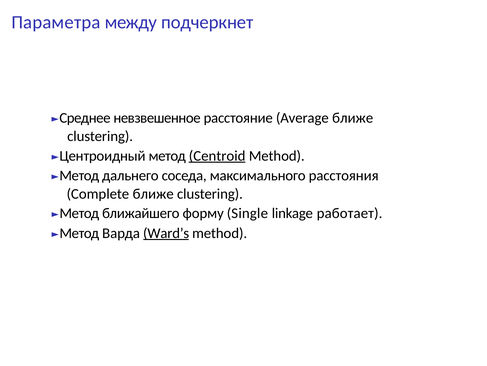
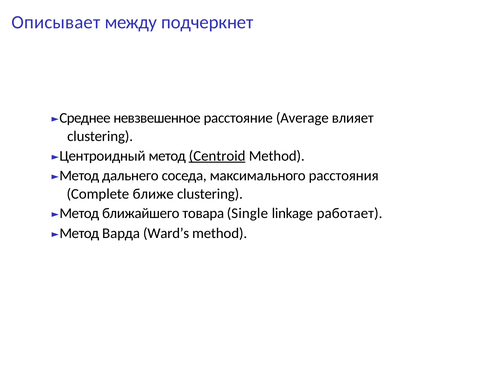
Параметра: Параметра -> Описывает
Average ближе: ближе -> влияет
форму: форму -> товара
Ward’s underline: present -> none
